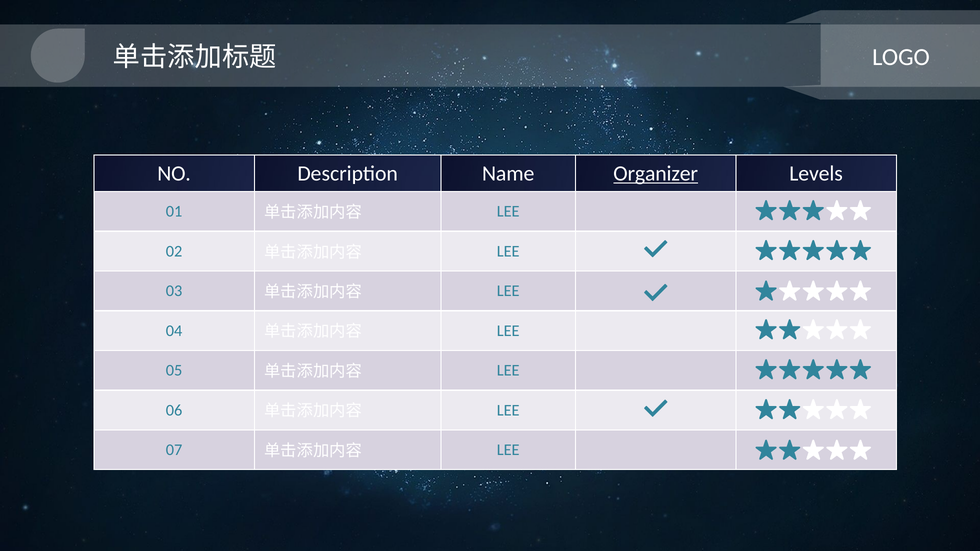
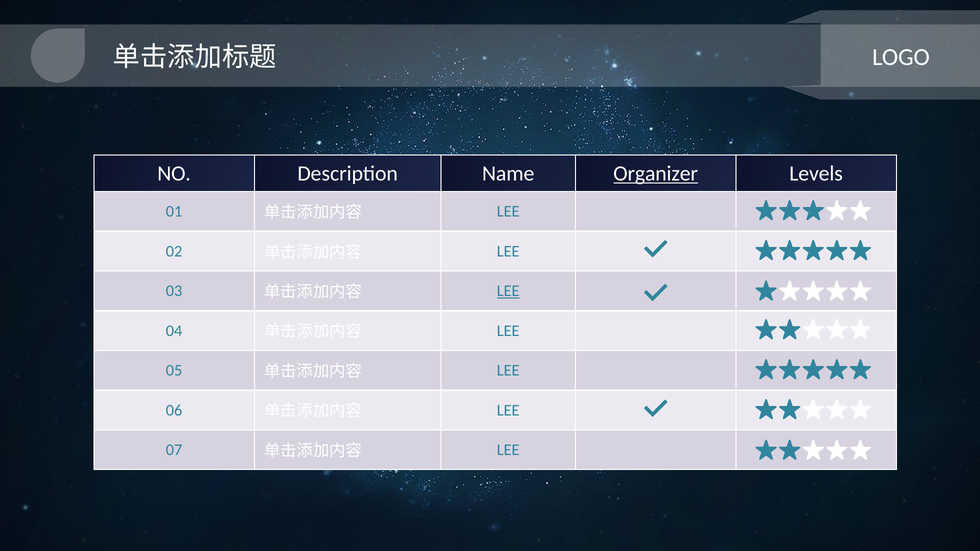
LEE at (508, 291) underline: none -> present
